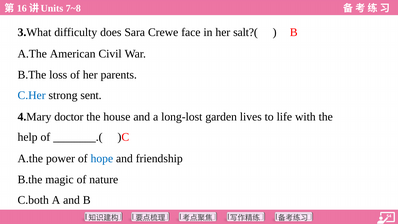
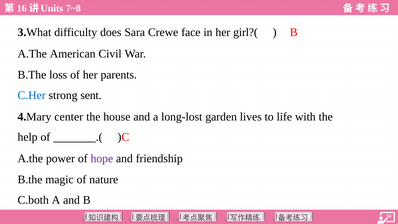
salt?(: salt?( -> girl?(
doctor: doctor -> center
hope colour: blue -> purple
